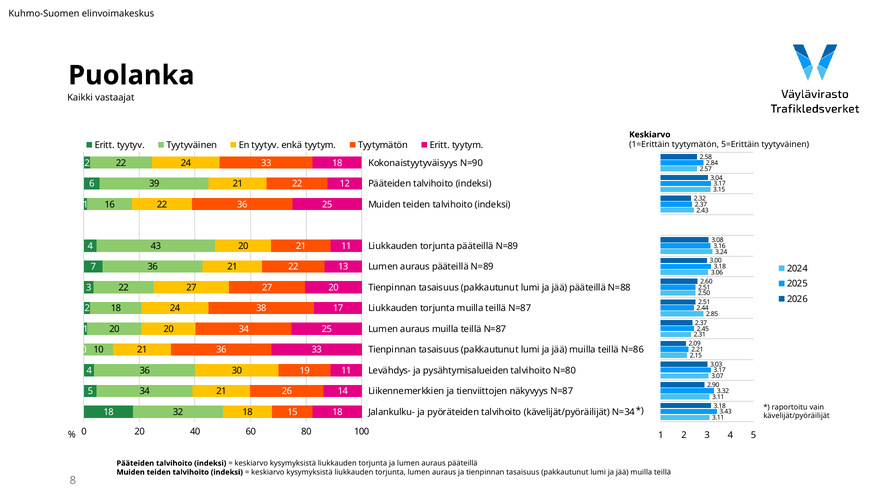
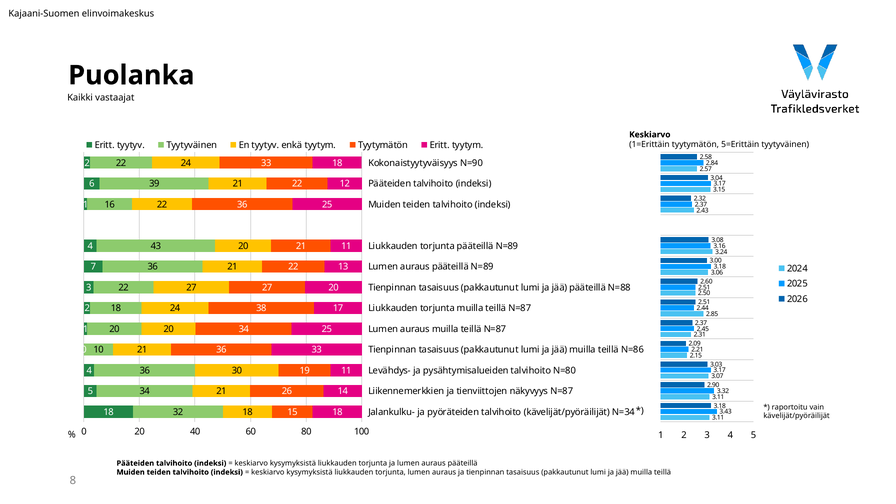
Kuhmo-Suomen: Kuhmo-Suomen -> Kajaani-Suomen
